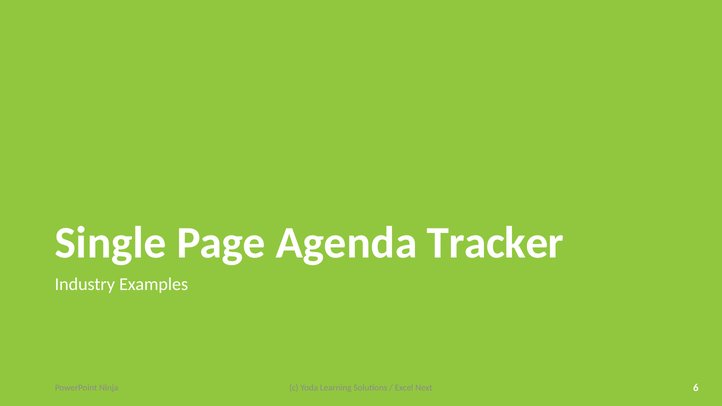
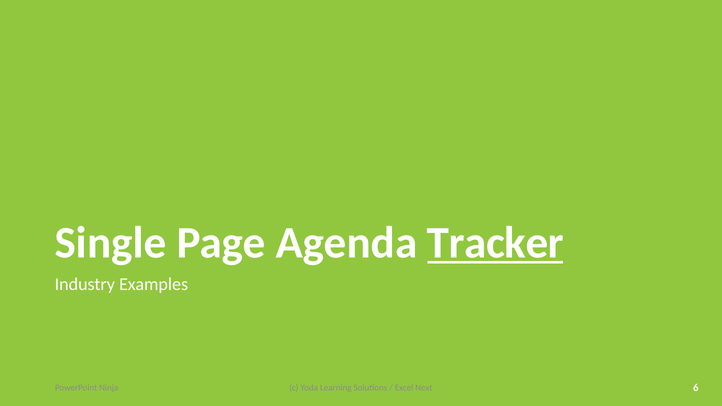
Tracker underline: none -> present
